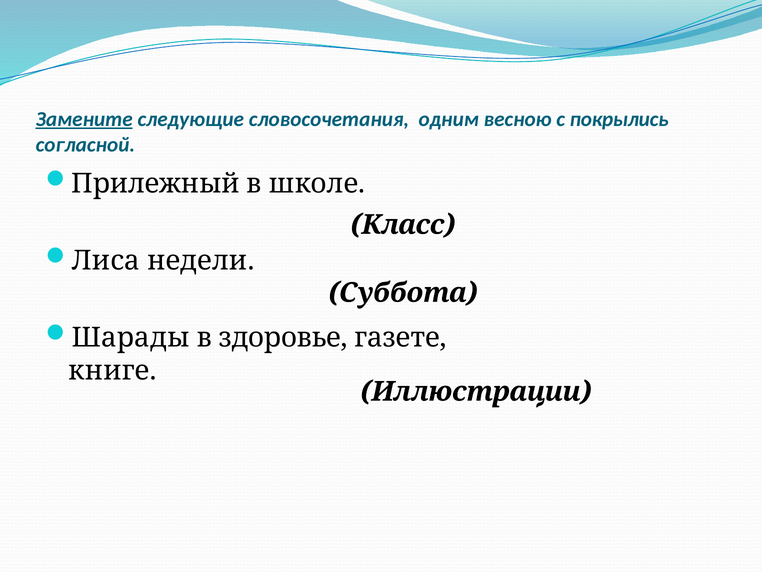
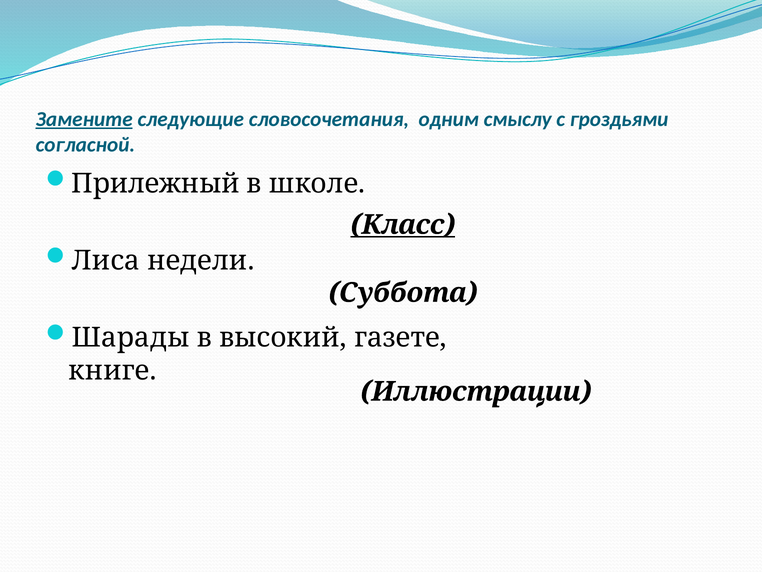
весною: весною -> смыслу
покрылись: покрылись -> гроздьями
Класс underline: none -> present
здоровье: здоровье -> высокий
